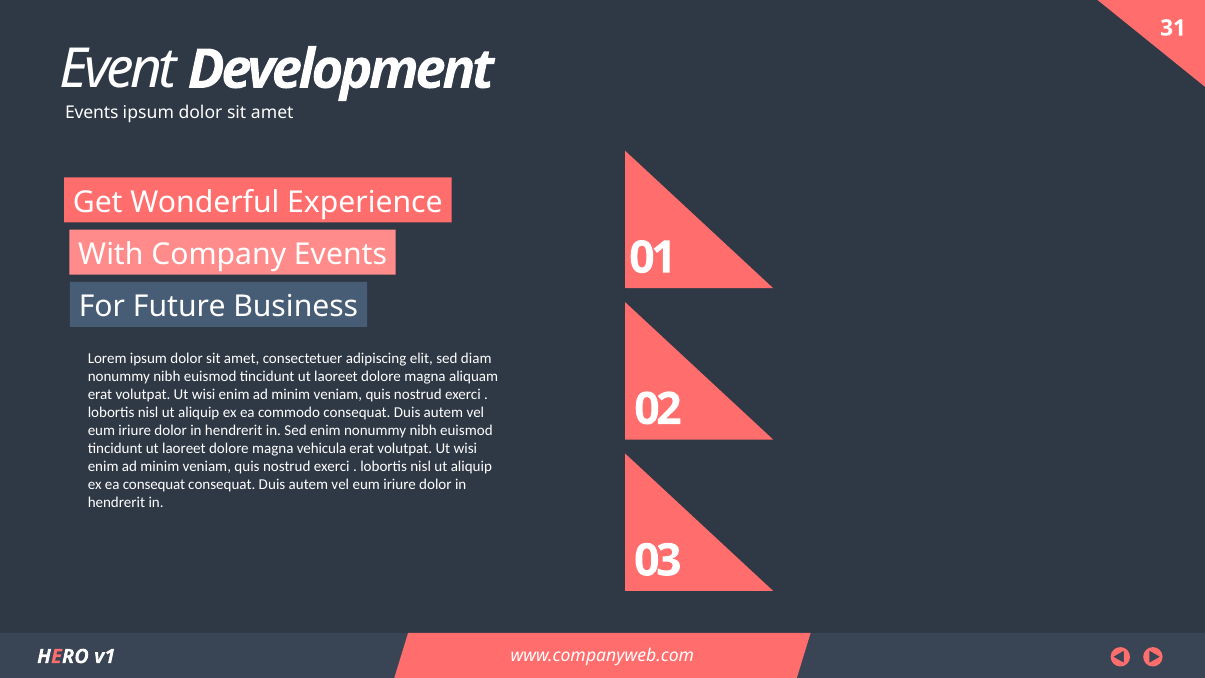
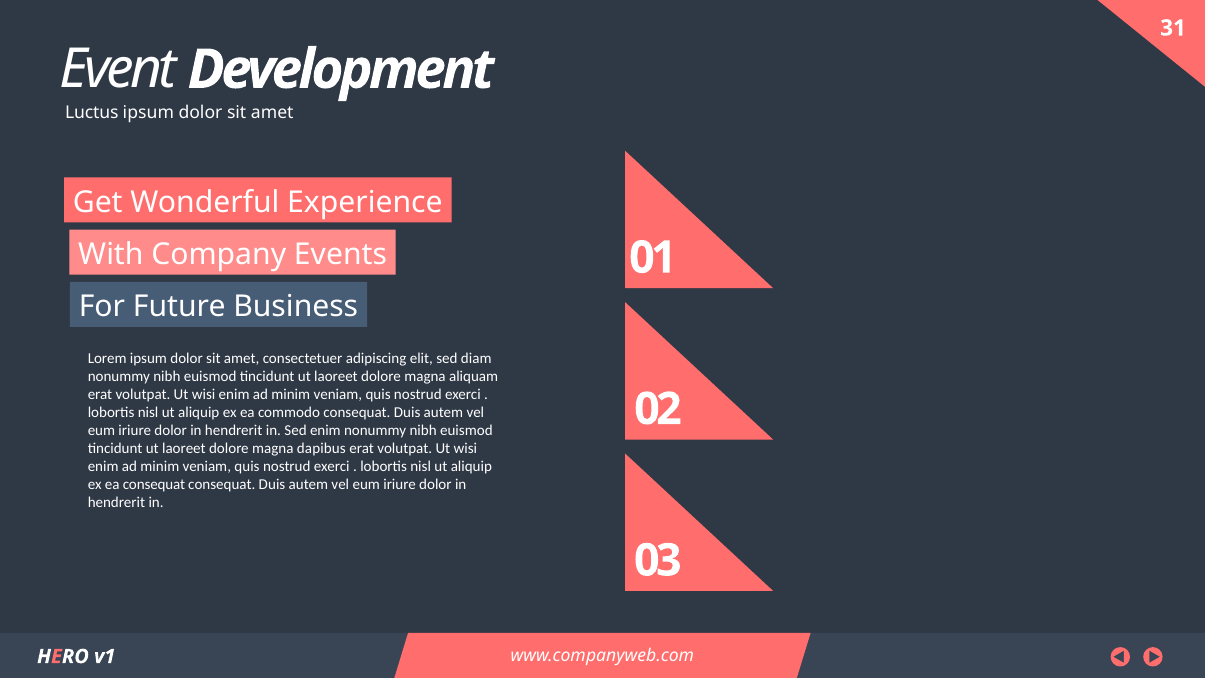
Events at (92, 113): Events -> Luctus
vehicula: vehicula -> dapibus
